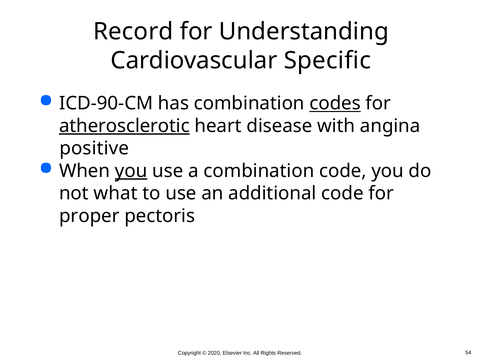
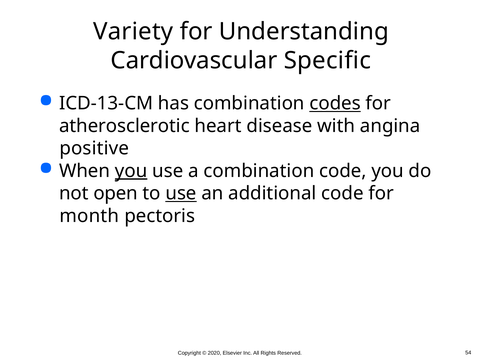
Record: Record -> Variety
ICD-90-CM: ICD-90-CM -> ICD-13-CM
atherosclerotic underline: present -> none
what: what -> open
use at (181, 193) underline: none -> present
proper: proper -> month
